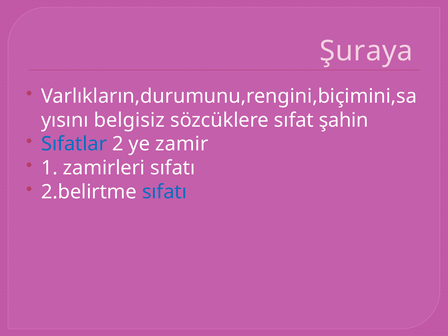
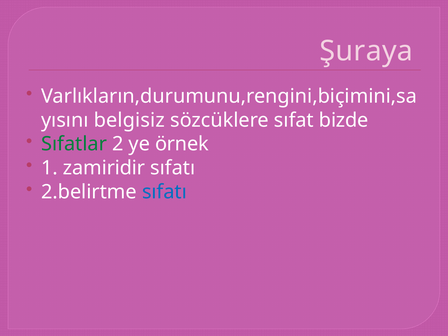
şahin: şahin -> bizde
Sıfatlar colour: blue -> green
zamir: zamir -> örnek
zamirleri: zamirleri -> zamiridir
